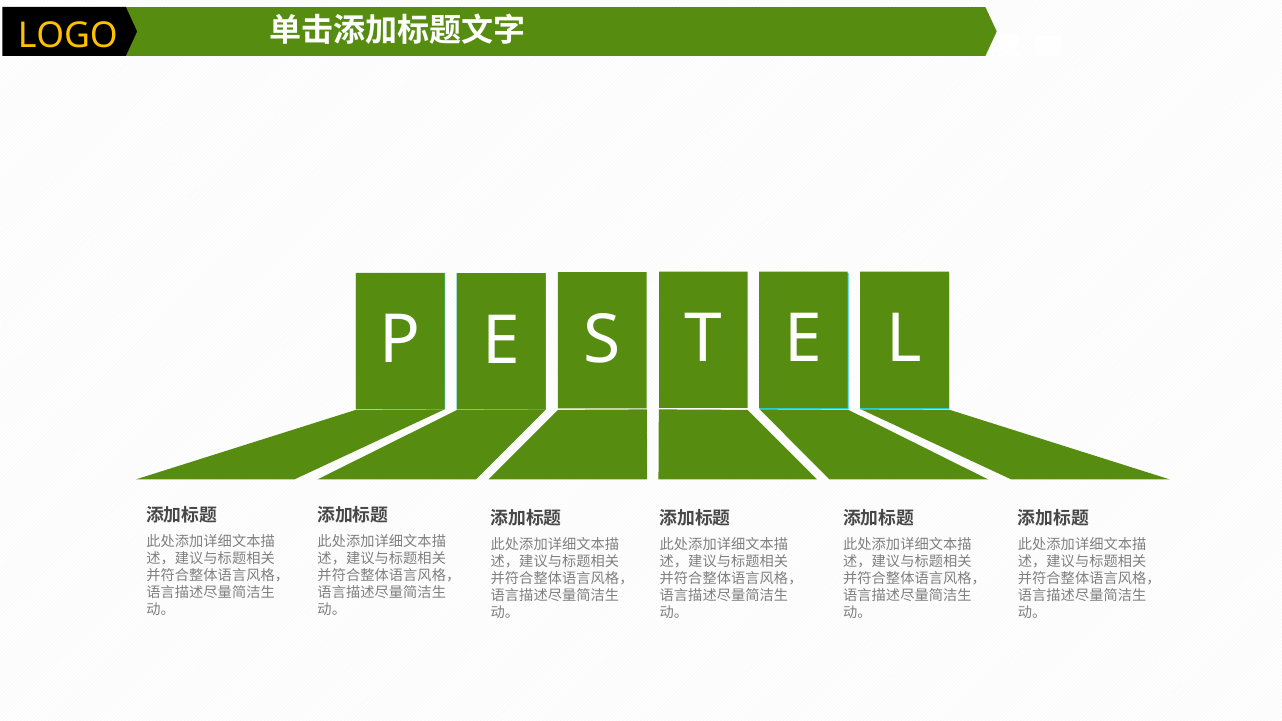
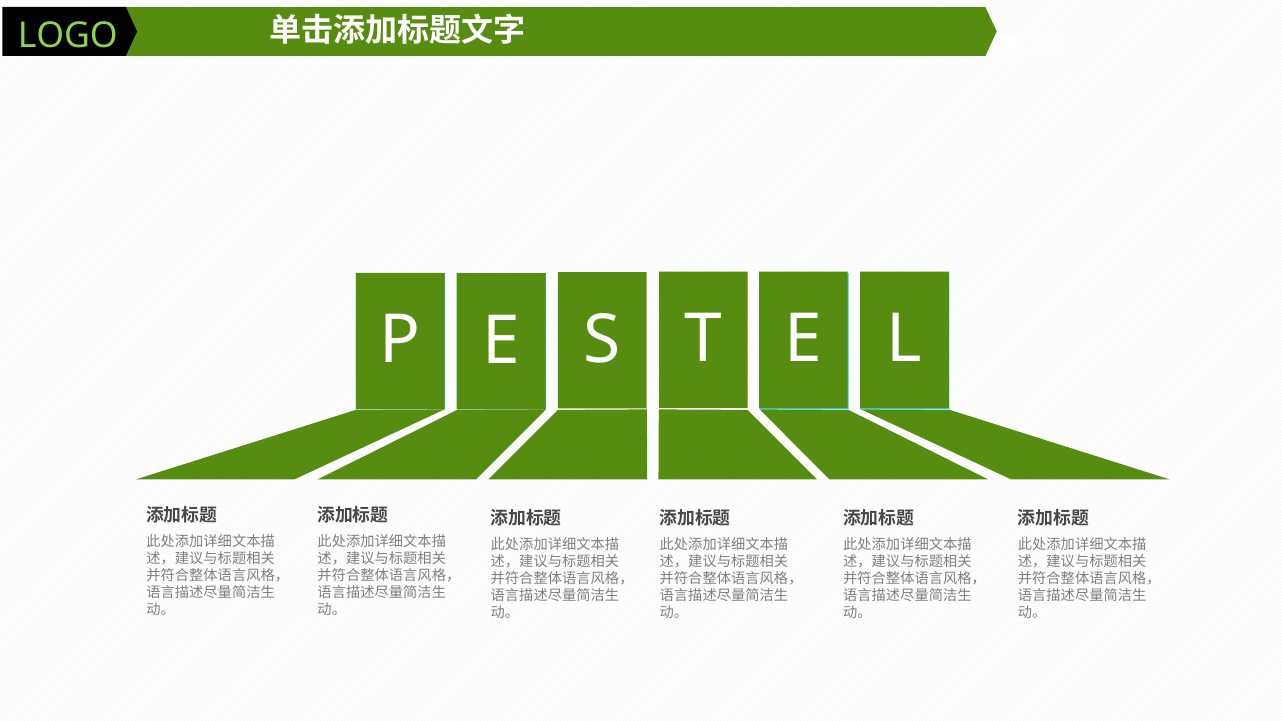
LOGO colour: yellow -> light green
